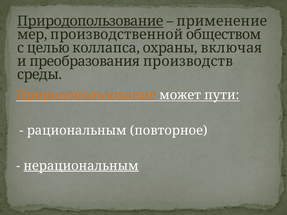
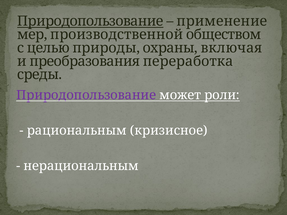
коллапса: коллапса -> природы
производств: производств -> переработка
Природопользование at (86, 95) colour: orange -> purple
пути: пути -> роли
повторное: повторное -> кризисное
нерациональным underline: present -> none
